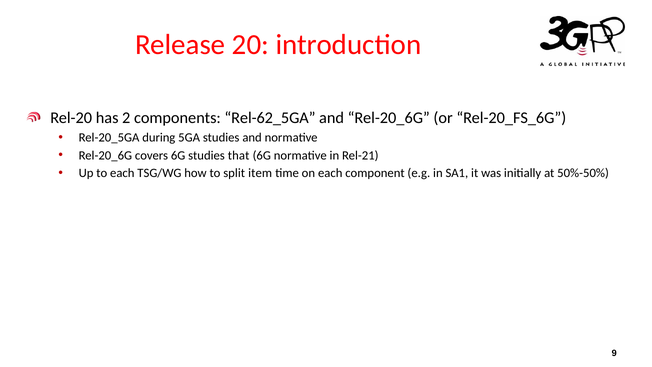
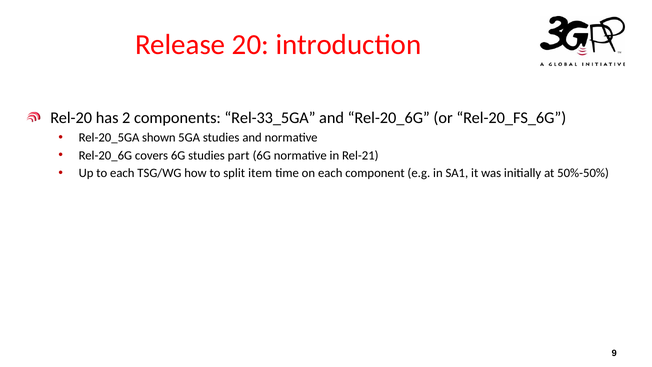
Rel-62_5GA: Rel-62_5GA -> Rel-33_5GA
during: during -> shown
that: that -> part
